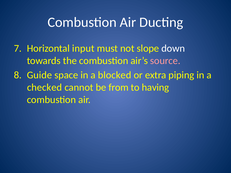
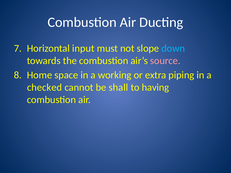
down colour: white -> light blue
Guide: Guide -> Home
blocked: blocked -> working
from: from -> shall
